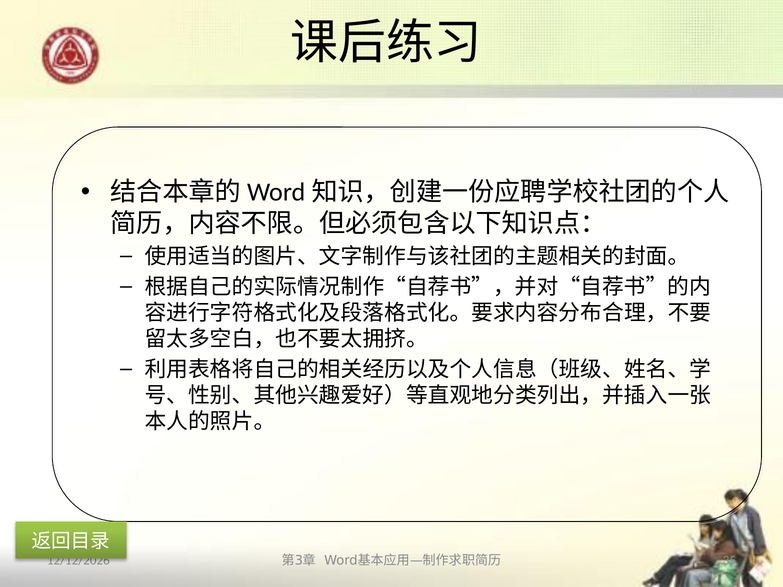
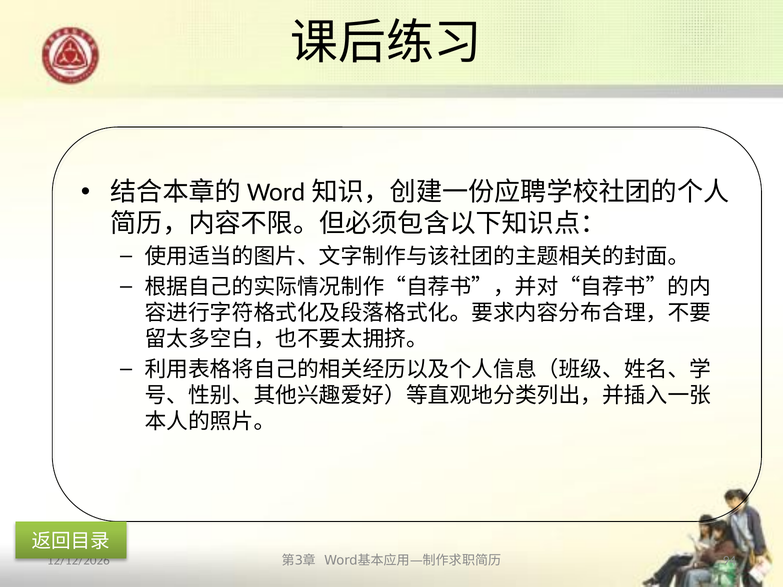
35: 35 -> 94
